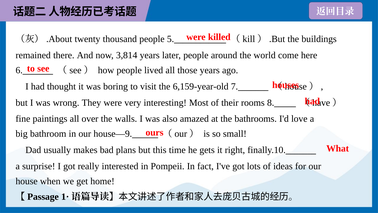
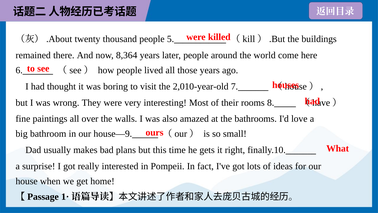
3,814: 3,814 -> 8,364
6,159-year-old: 6,159-year-old -> 2,010-year-old
